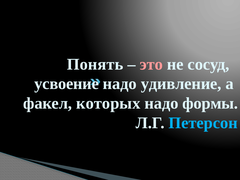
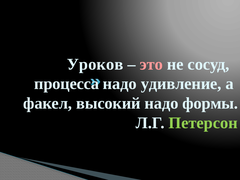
Понять: Понять -> Уроков
усвоение: усвоение -> процесса
которых: которых -> высокий
Петерсон colour: light blue -> light green
